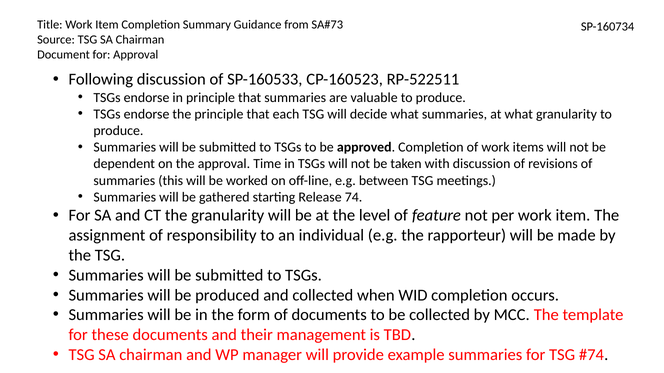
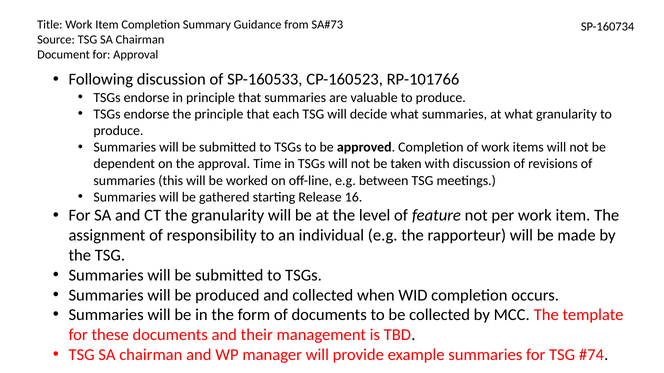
RP-522511: RP-522511 -> RP-101766
74: 74 -> 16
